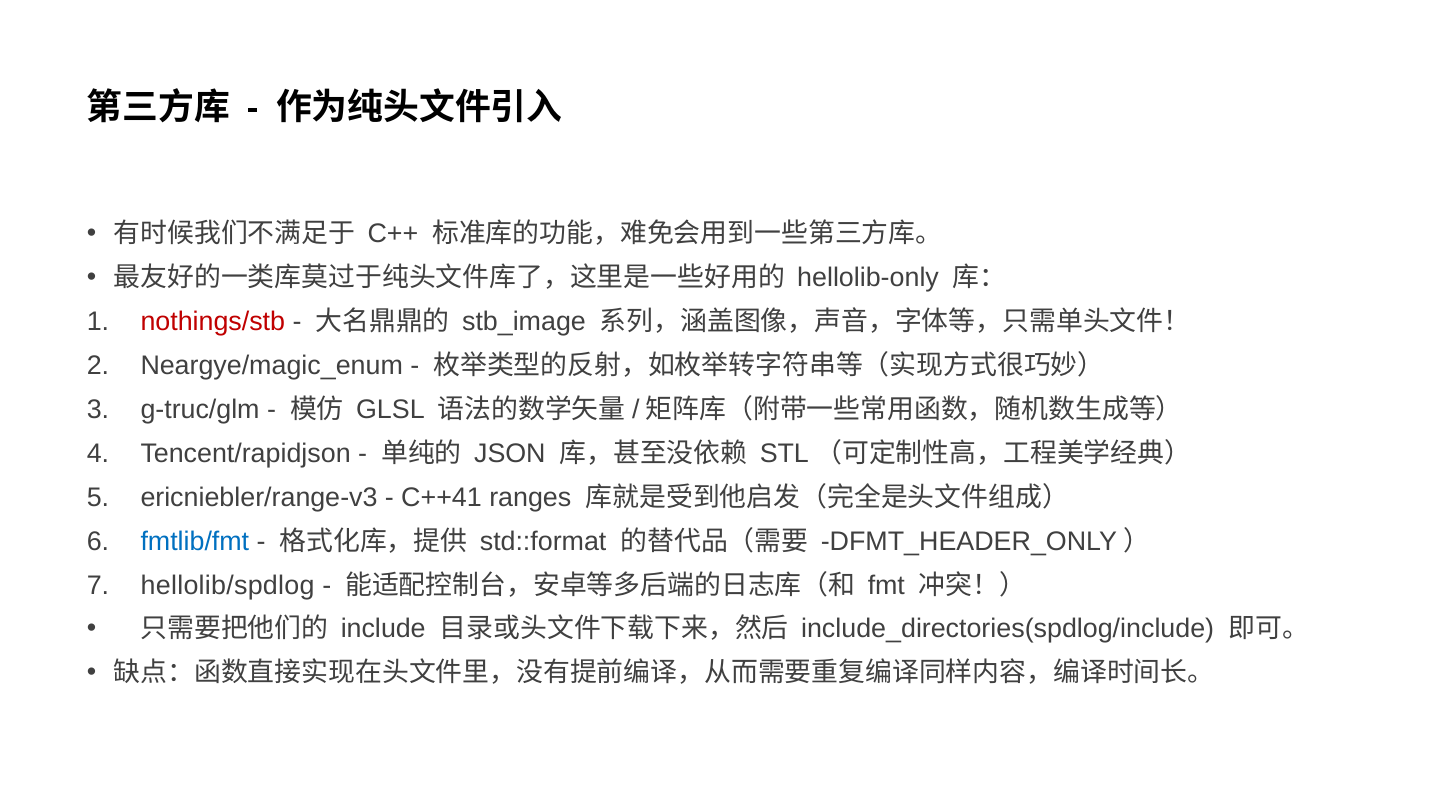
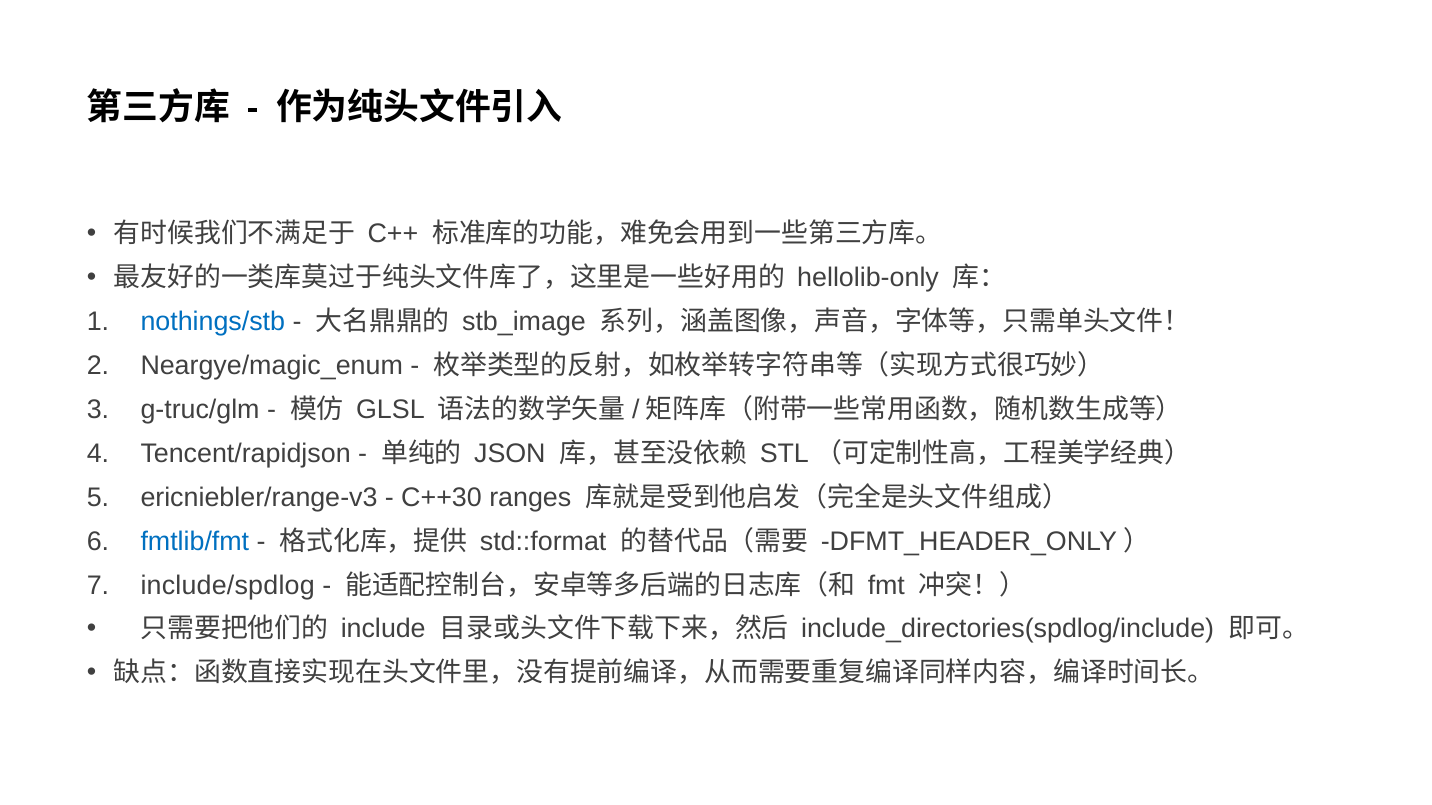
nothings/stb colour: red -> blue
C++41: C++41 -> C++30
hellolib/spdlog: hellolib/spdlog -> include/spdlog
